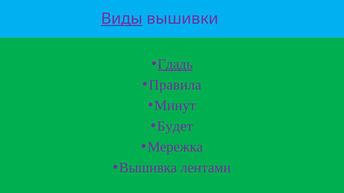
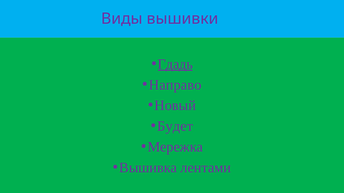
Виды underline: present -> none
Правила: Правила -> Направо
Минут: Минут -> Новый
